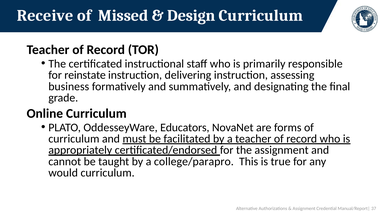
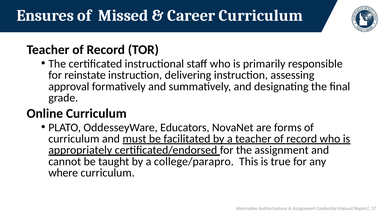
Receive: Receive -> Ensures
Design: Design -> Career
business: business -> approval
would: would -> where
